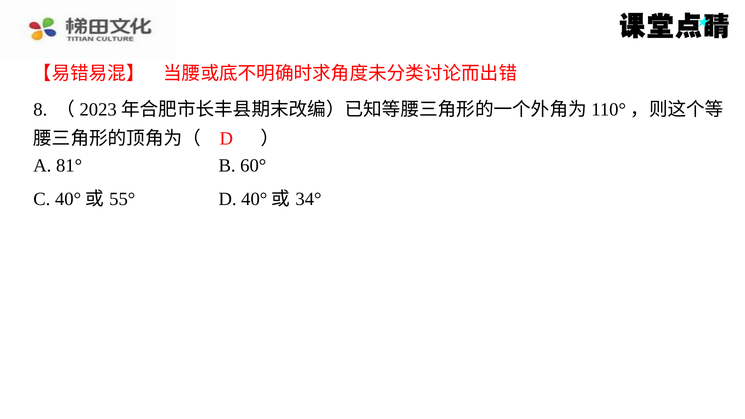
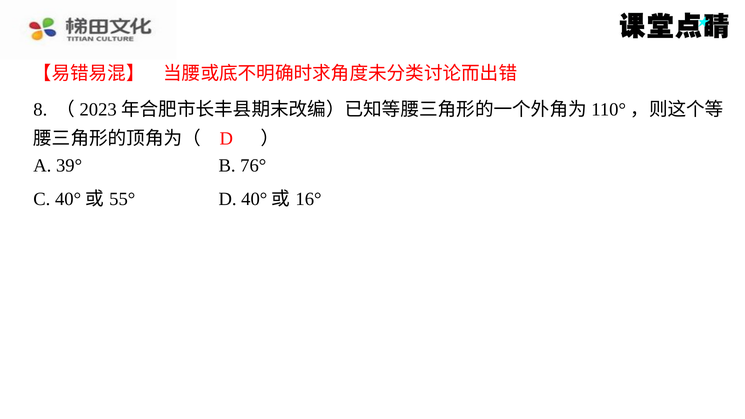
81°: 81° -> 39°
60°: 60° -> 76°
34°: 34° -> 16°
